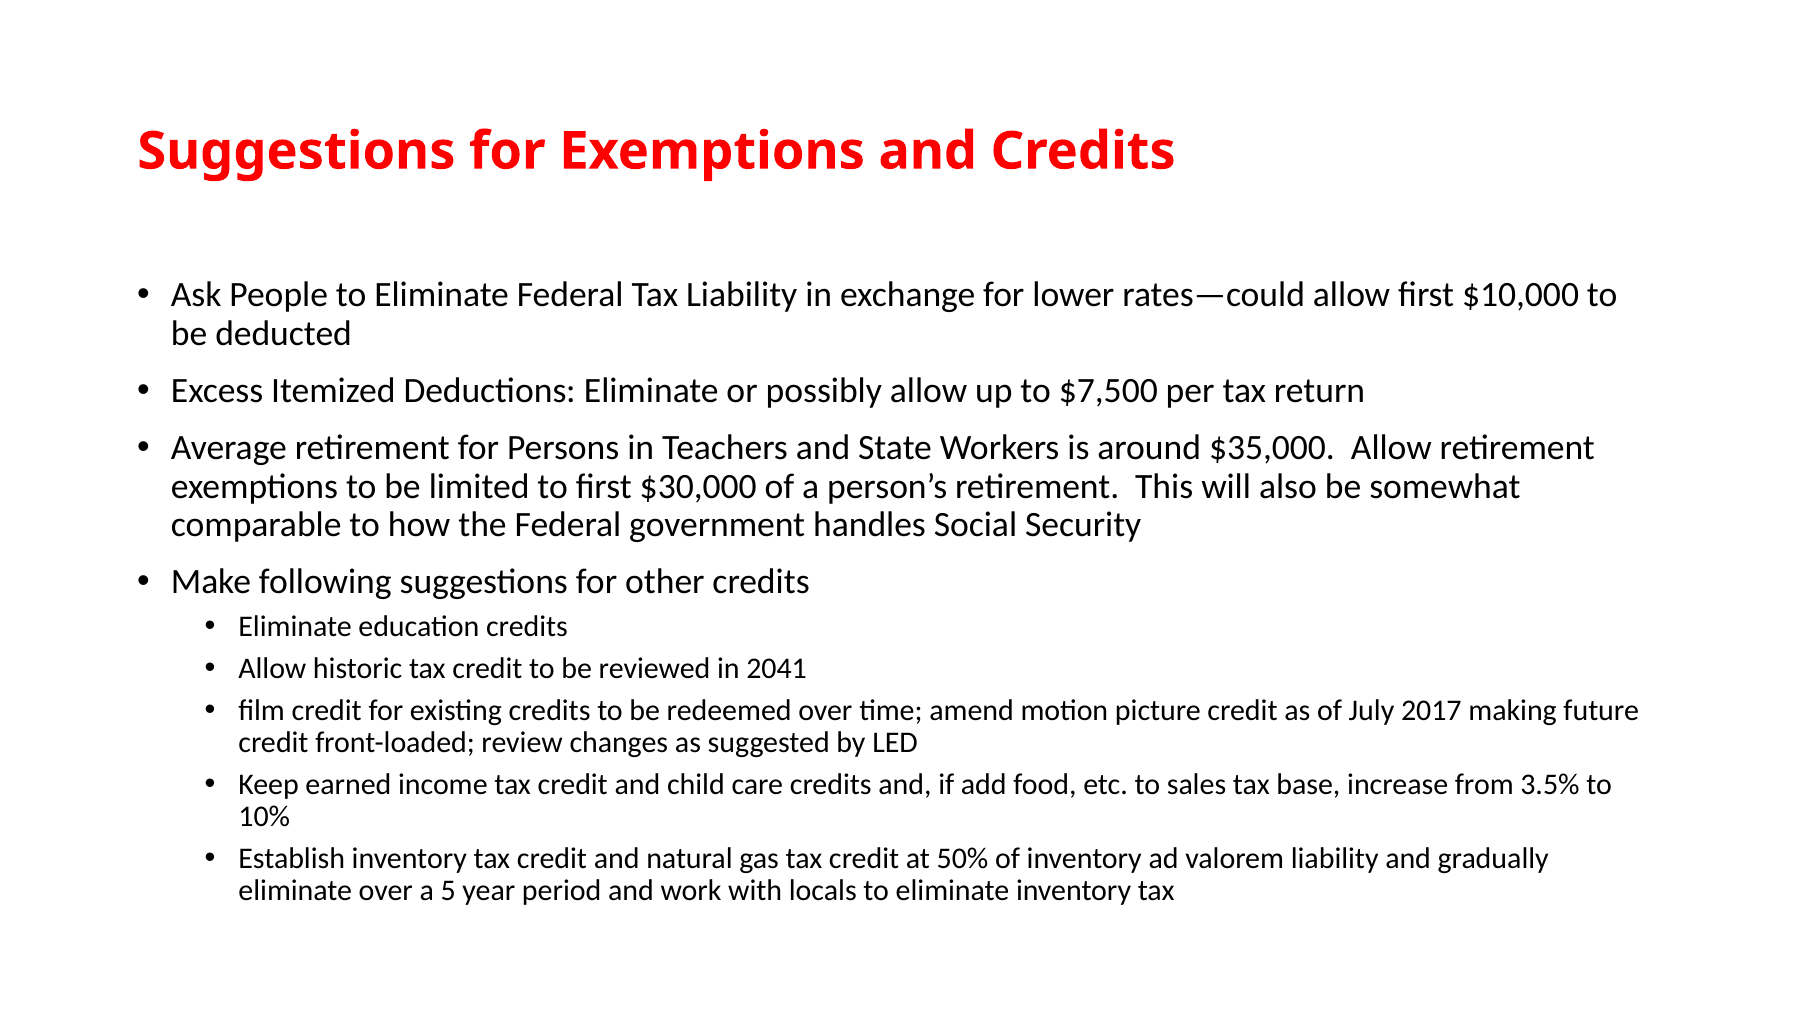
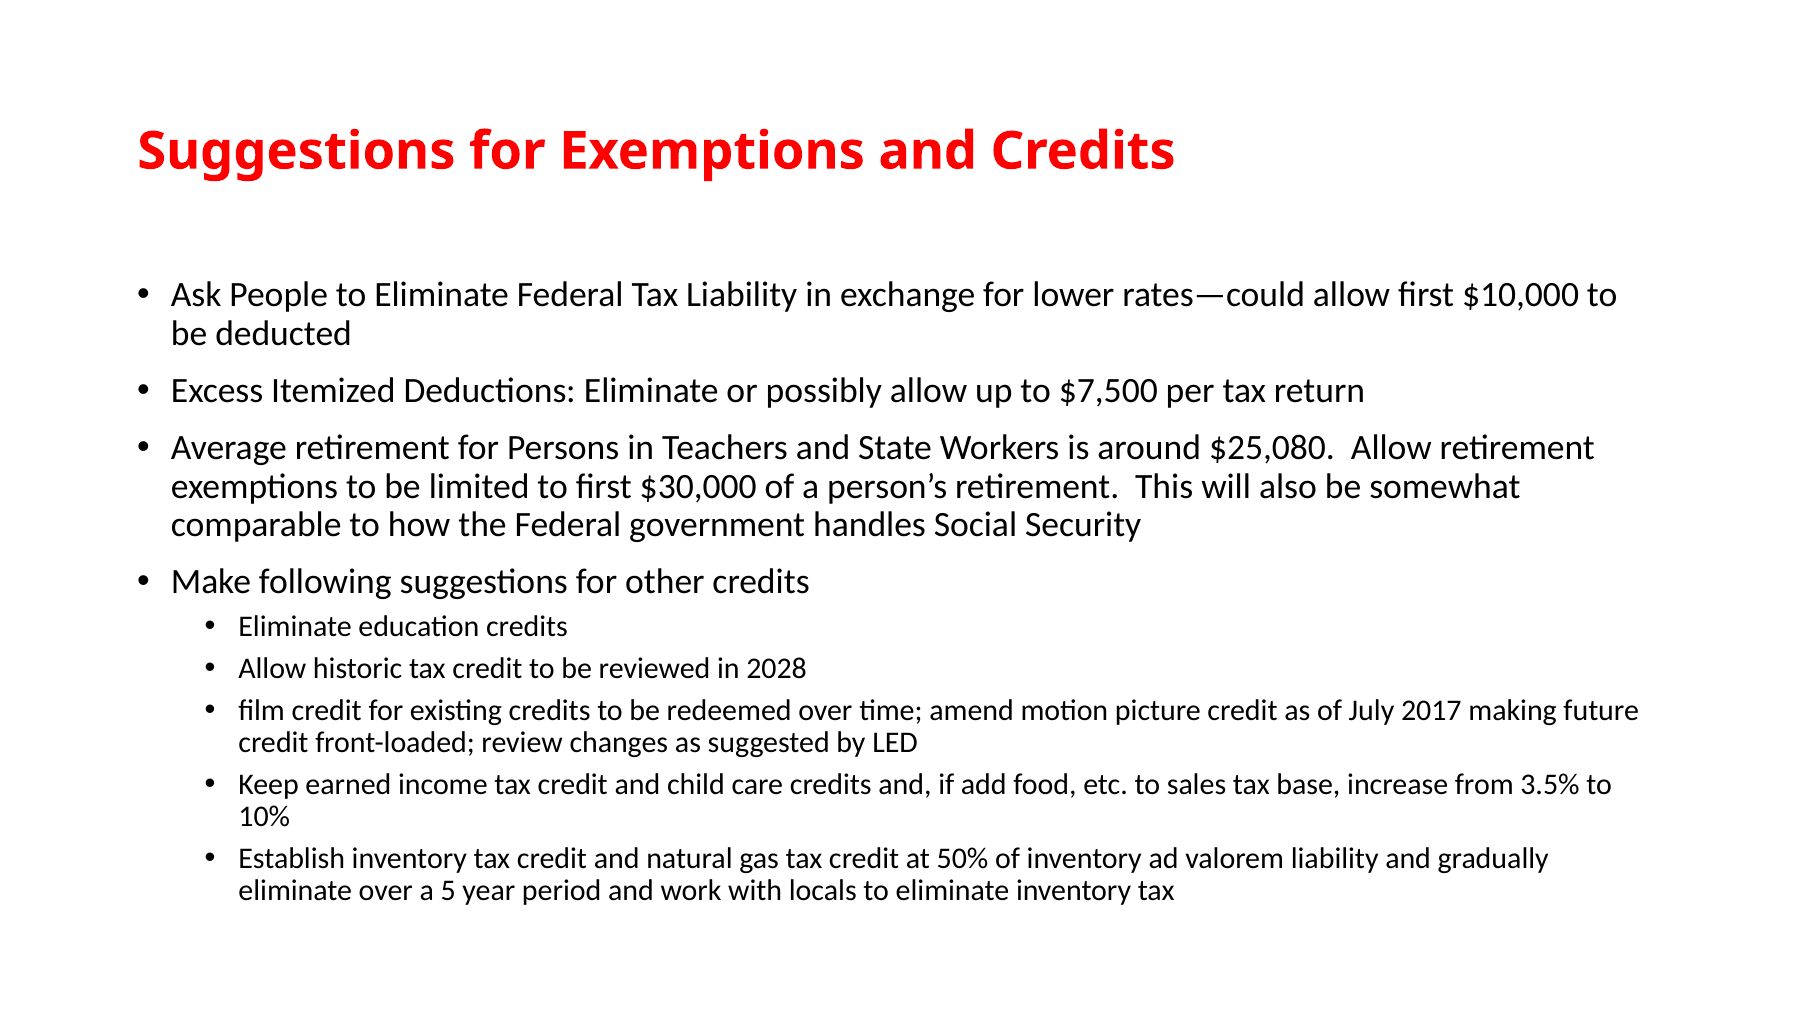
$35,000: $35,000 -> $25,080
2041: 2041 -> 2028
